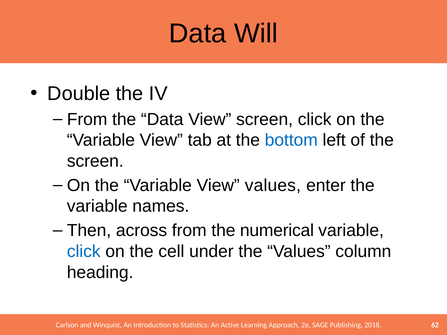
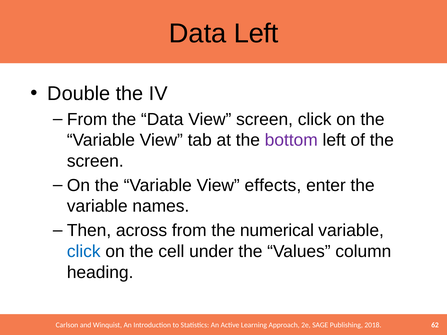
Data Will: Will -> Left
bottom colour: blue -> purple
View values: values -> effects
